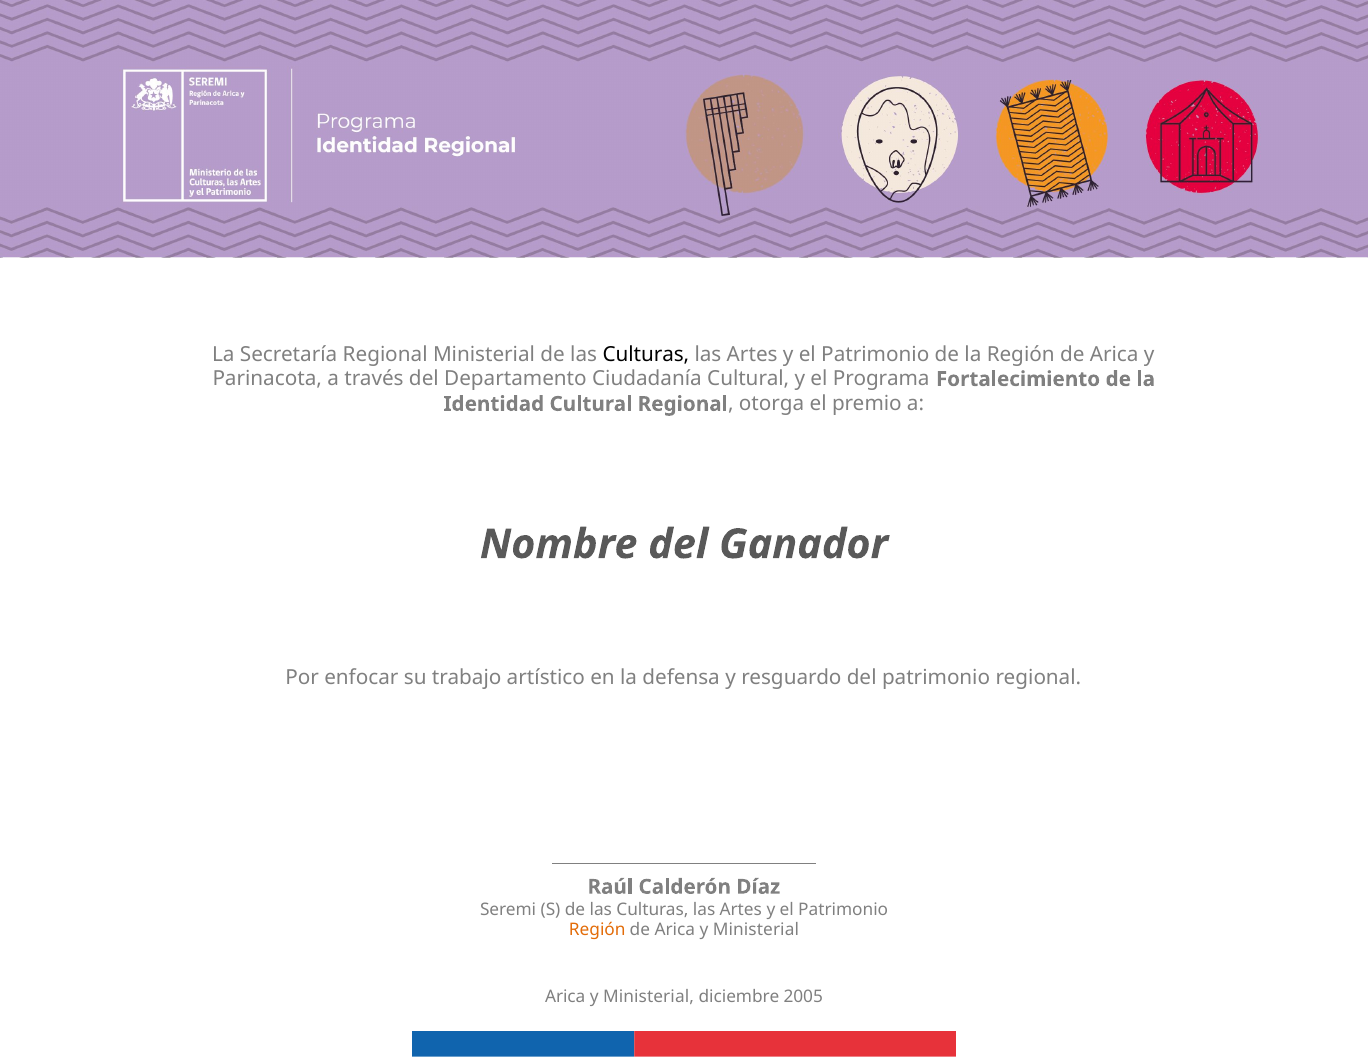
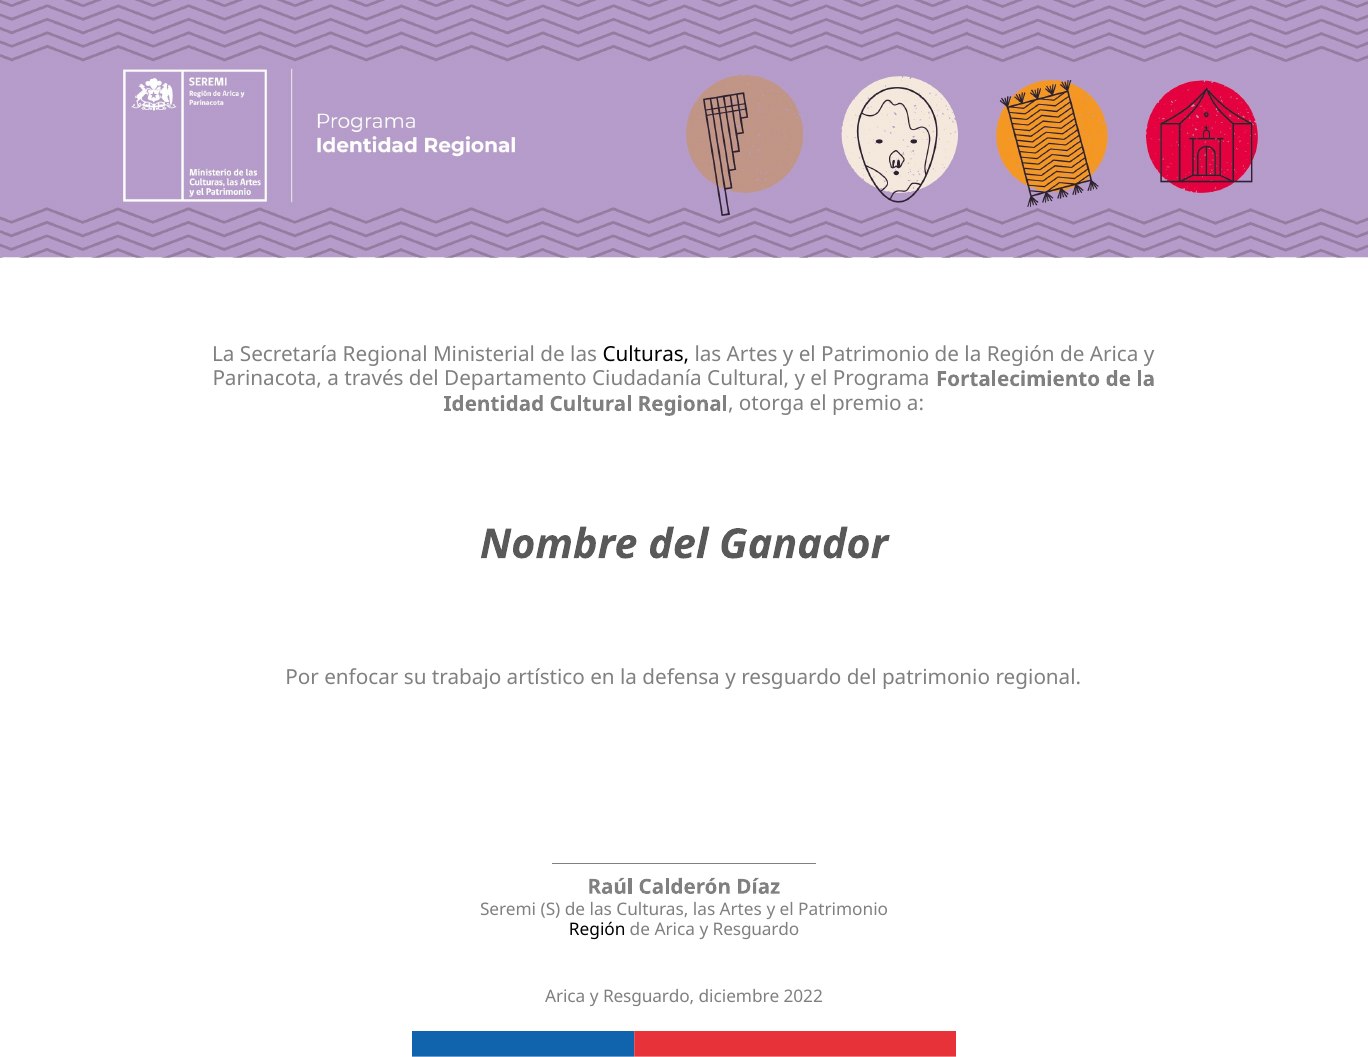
Región at (597, 930) colour: orange -> black
de Arica y Ministerial: Ministerial -> Resguardo
Ministerial at (649, 997): Ministerial -> Resguardo
2005: 2005 -> 2022
